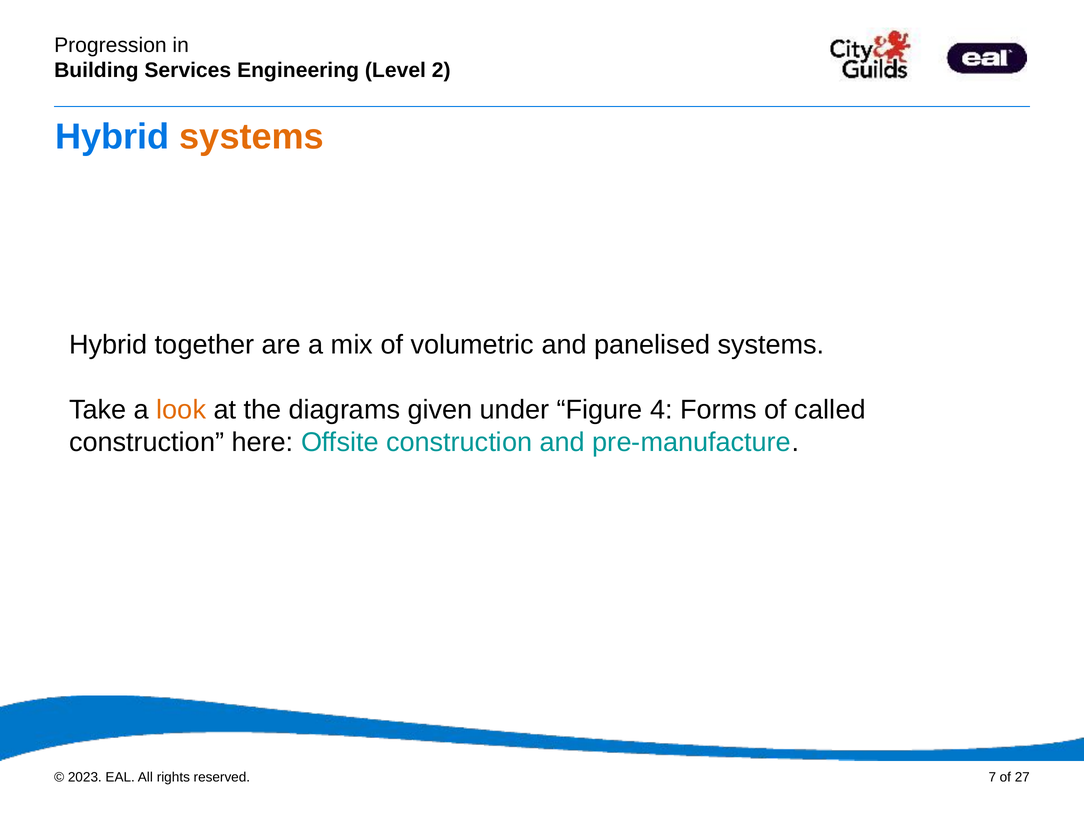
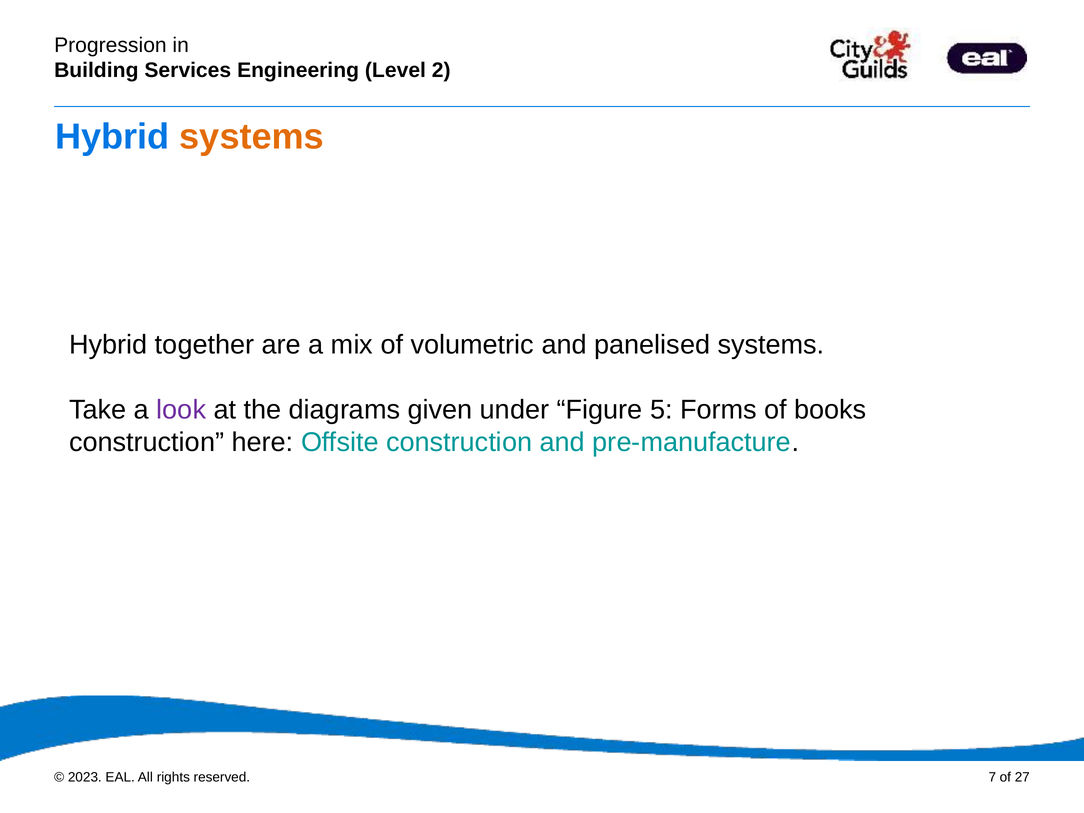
look colour: orange -> purple
4: 4 -> 5
called: called -> books
